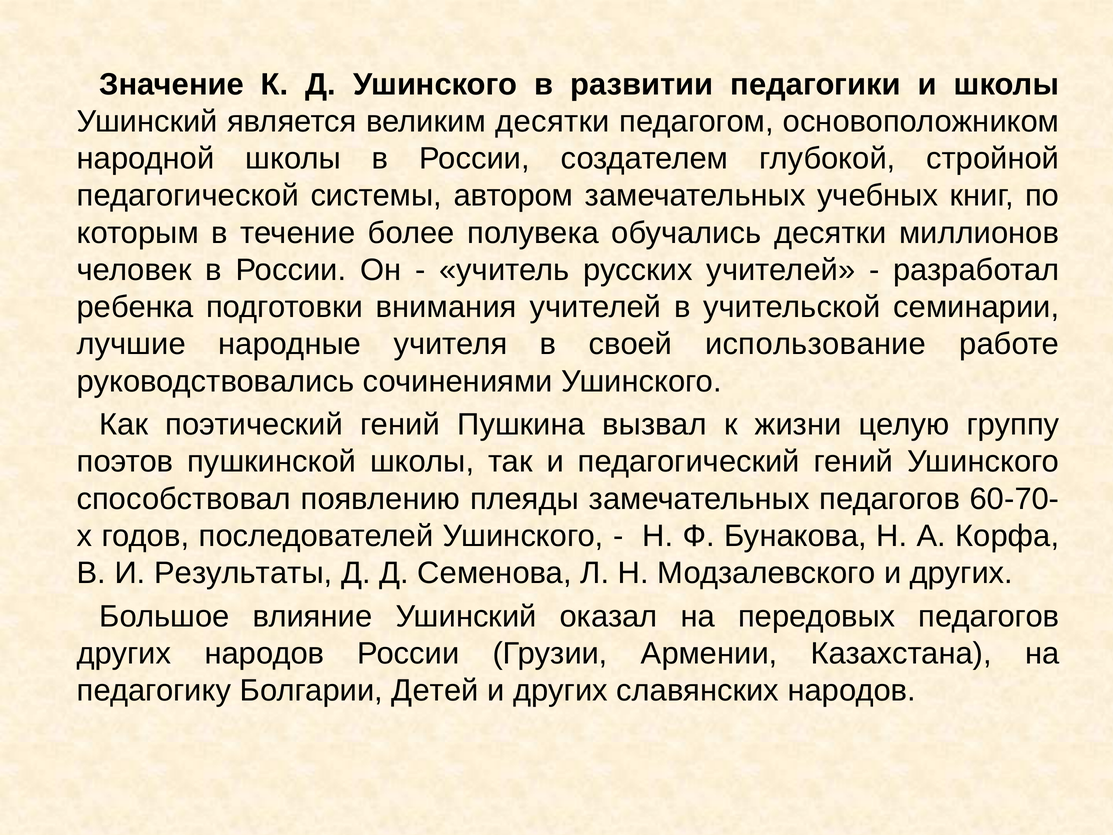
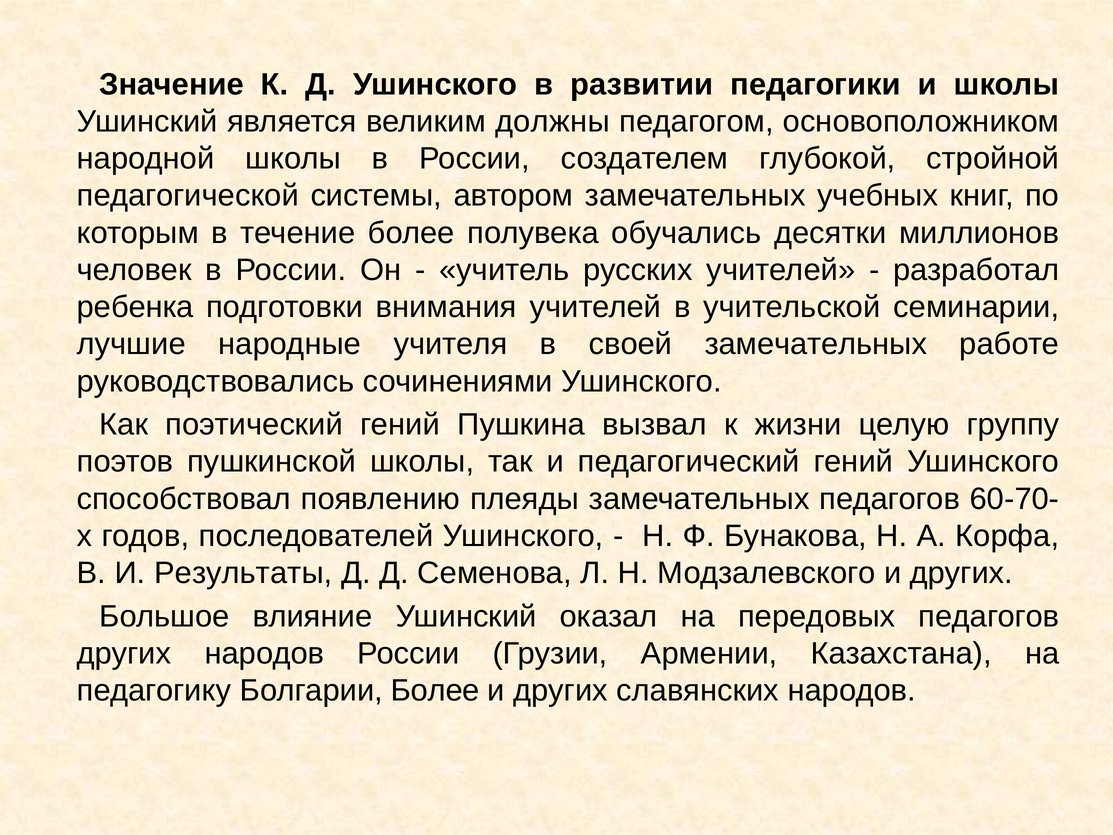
великим десятки: десятки -> должны
своей использование: использование -> замечательных
Болгарии Детей: Детей -> Более
